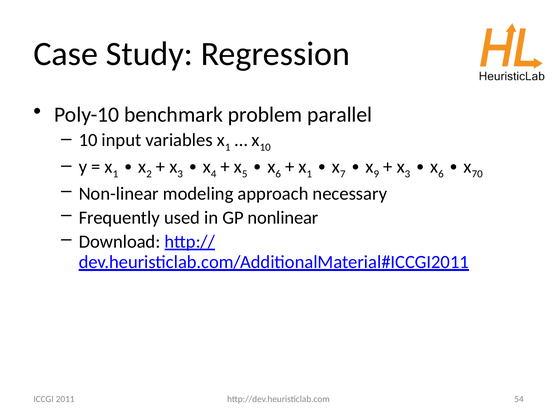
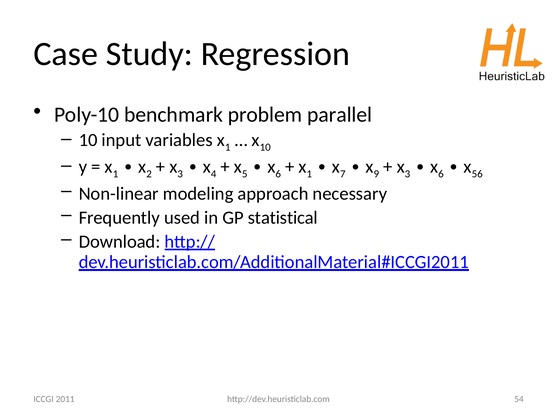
70: 70 -> 56
nonlinear: nonlinear -> statistical
